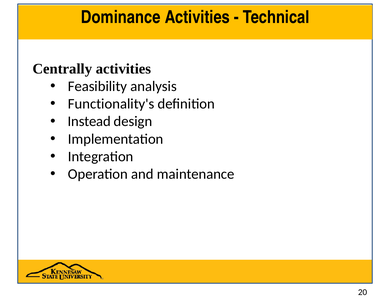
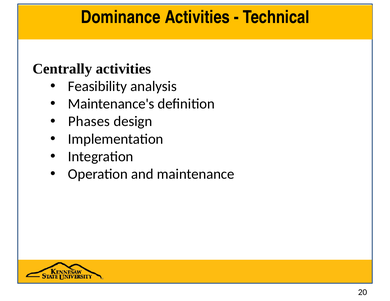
Functionality's: Functionality's -> Maintenance's
Instead: Instead -> Phases
